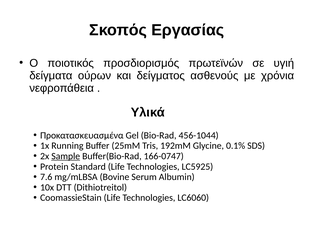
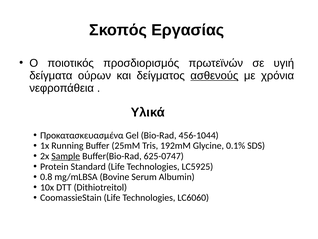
ασθενούς underline: none -> present
166-0747: 166-0747 -> 625-0747
7.6: 7.6 -> 0.8
